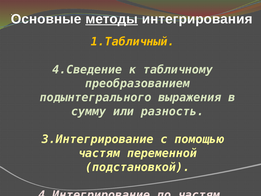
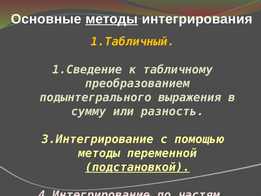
4.Сведение: 4.Сведение -> 1.Сведение
частям at (99, 153): частям -> методы
подстановкой underline: none -> present
